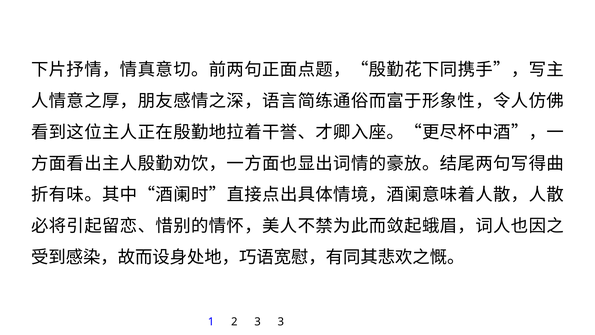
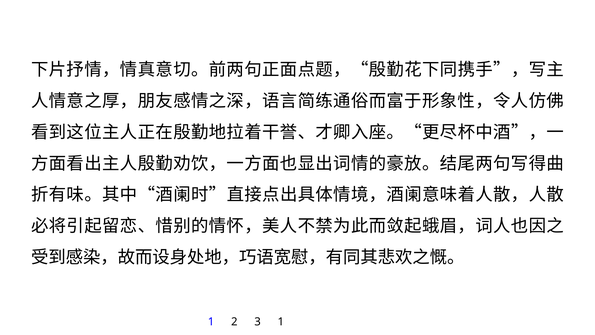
3 3: 3 -> 1
